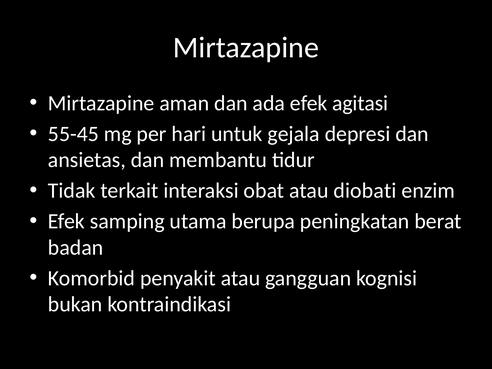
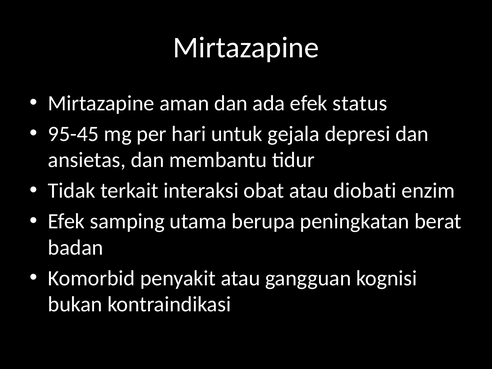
agitasi: agitasi -> status
55-45: 55-45 -> 95-45
